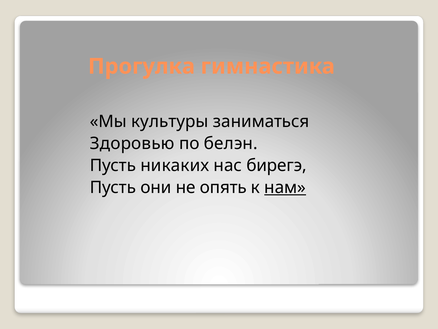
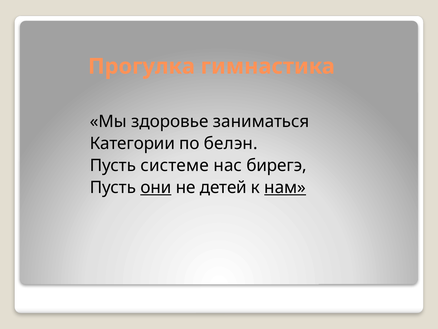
культуры: культуры -> здоровье
Здоровью: Здоровью -> Категории
никаких: никаких -> системе
они underline: none -> present
опять: опять -> детей
